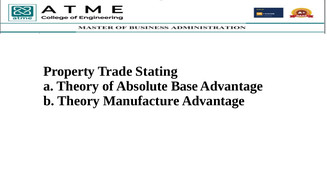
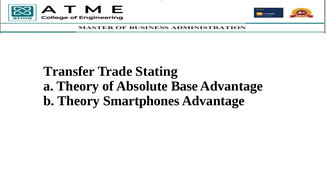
Property: Property -> Transfer
Manufacture: Manufacture -> Smartphones
